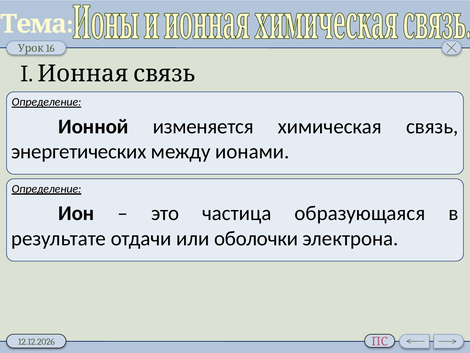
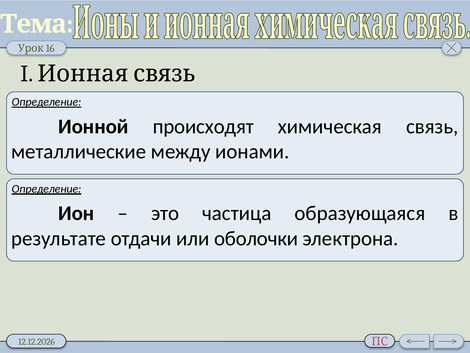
изменяется: изменяется -> происходят
энергетических: энергетических -> металлические
